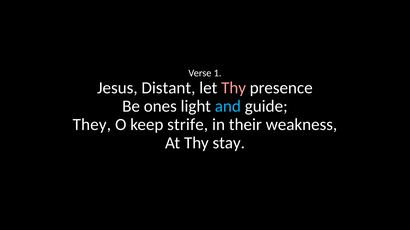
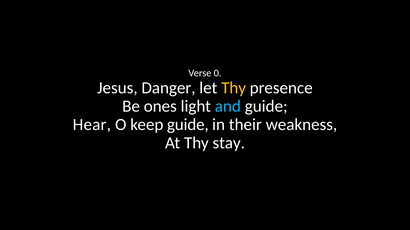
1: 1 -> 0
Distant: Distant -> Danger
Thy at (234, 88) colour: pink -> yellow
They: They -> Hear
keep strife: strife -> guide
